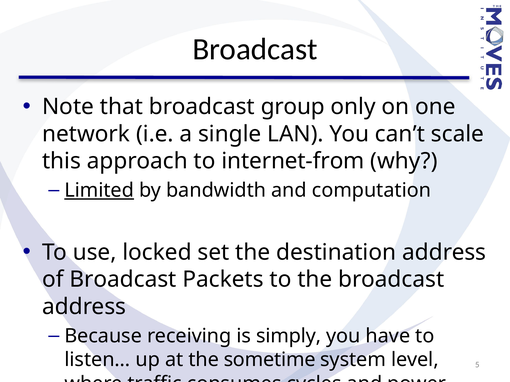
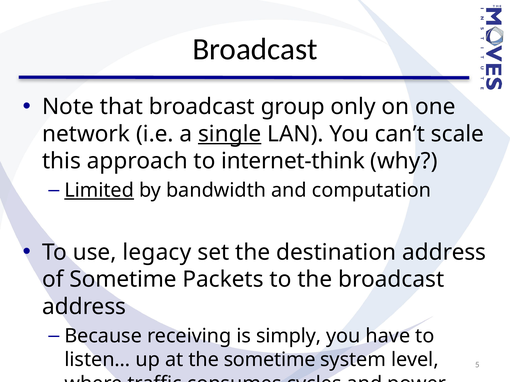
single underline: none -> present
internet-from: internet-from -> internet-think
locked: locked -> legacy
of Broadcast: Broadcast -> Sometime
